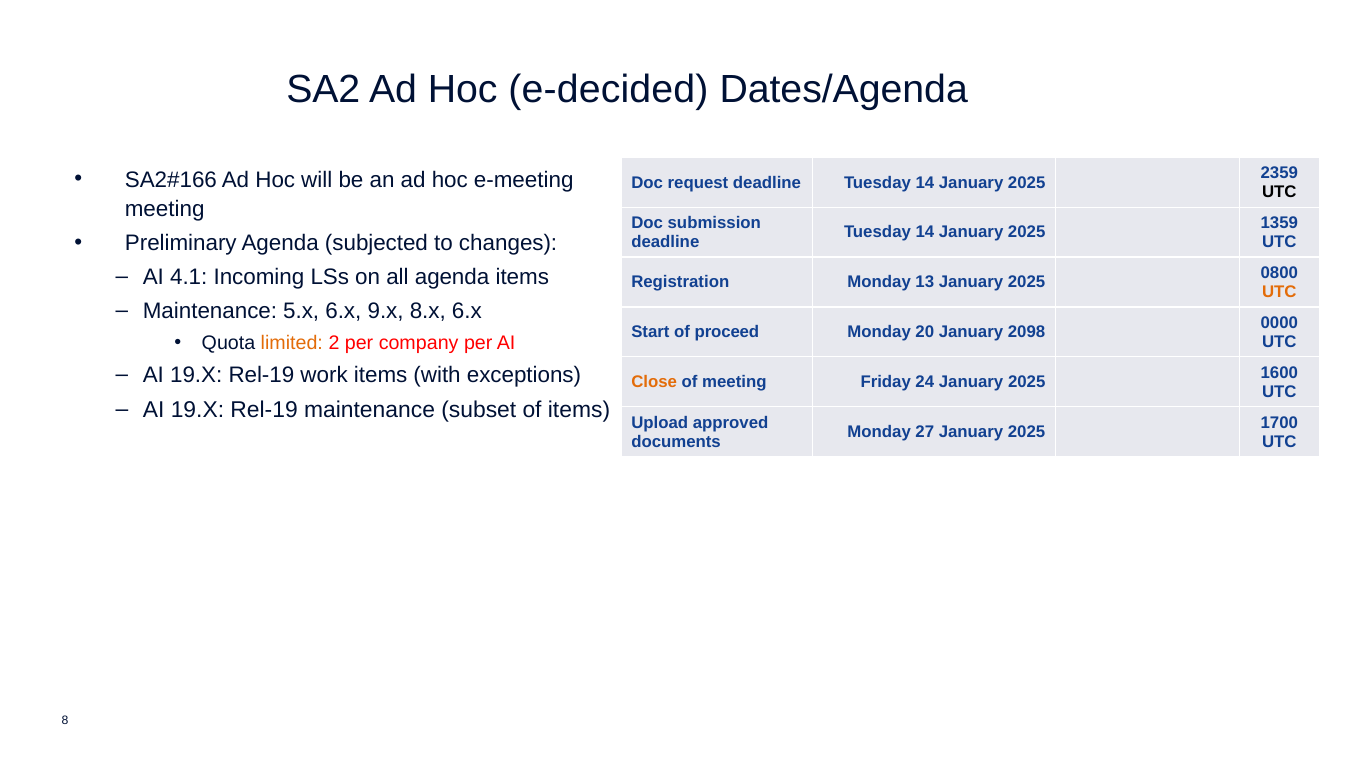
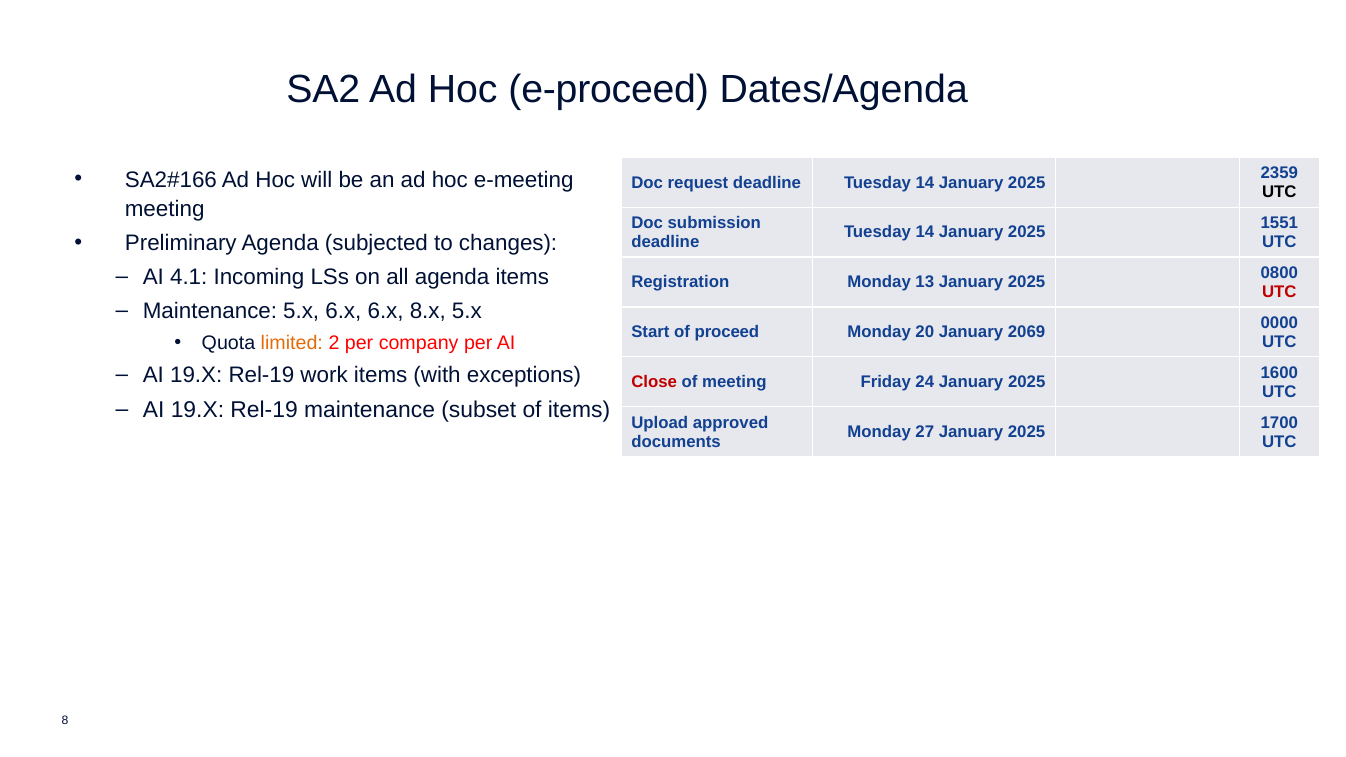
e-decided: e-decided -> e-proceed
1359: 1359 -> 1551
UTC at (1279, 292) colour: orange -> red
6.x 9.x: 9.x -> 6.x
8.x 6.x: 6.x -> 5.x
2098: 2098 -> 2069
Close colour: orange -> red
